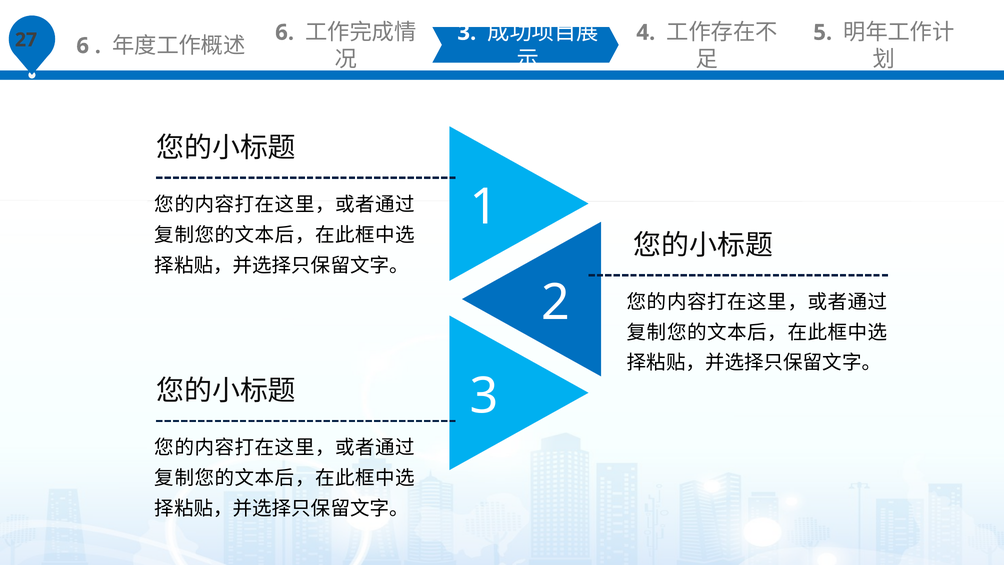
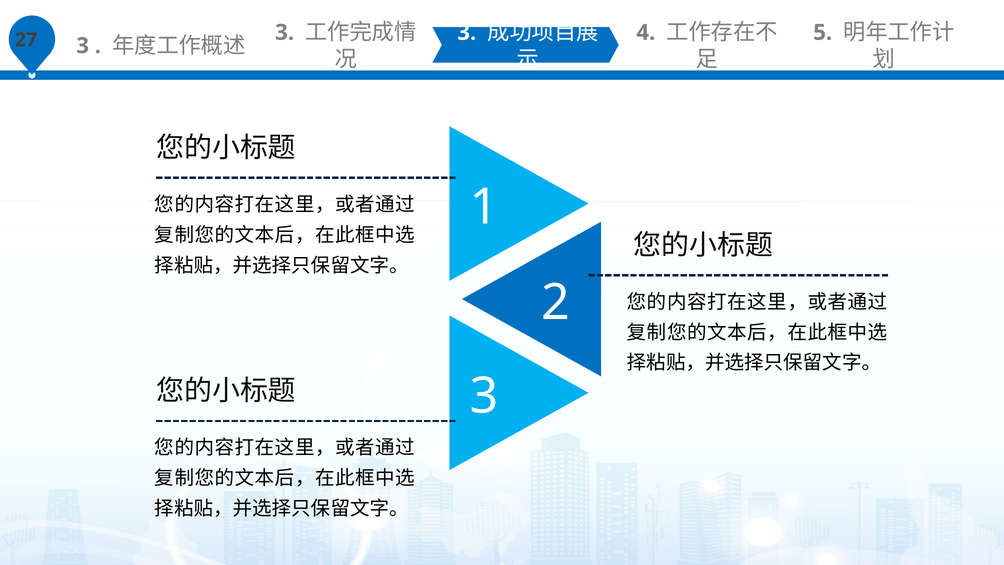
6 at (83, 46): 6 -> 3
6 at (285, 32): 6 -> 3
